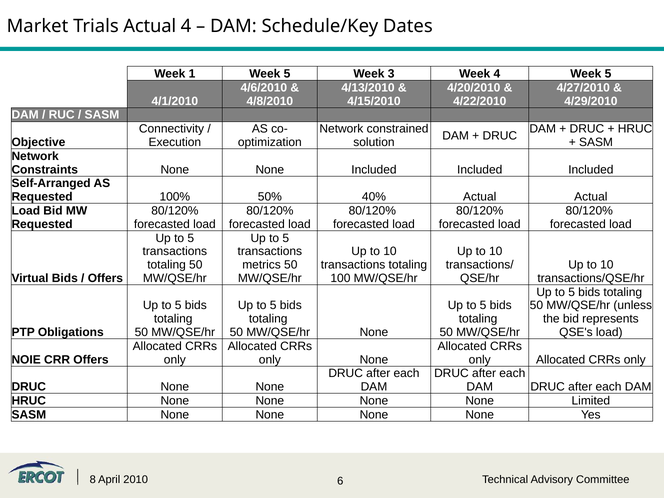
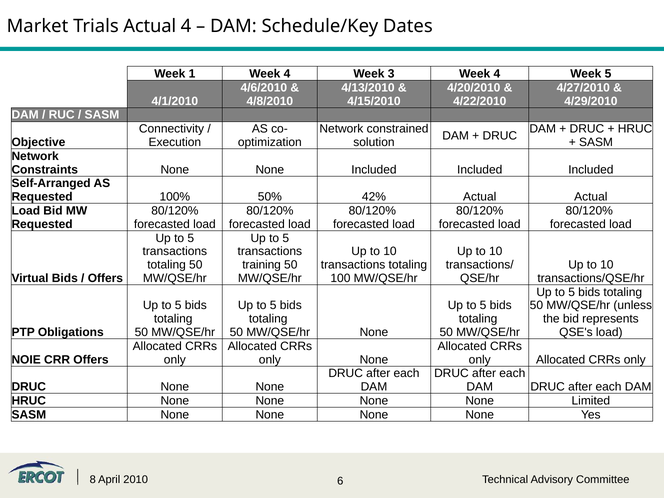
1 Week 5: 5 -> 4
40%: 40% -> 42%
metrics: metrics -> training
